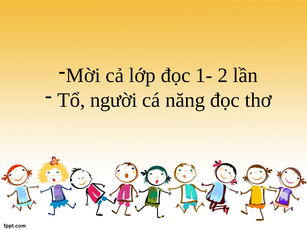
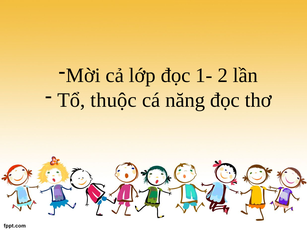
người: người -> thuộc
